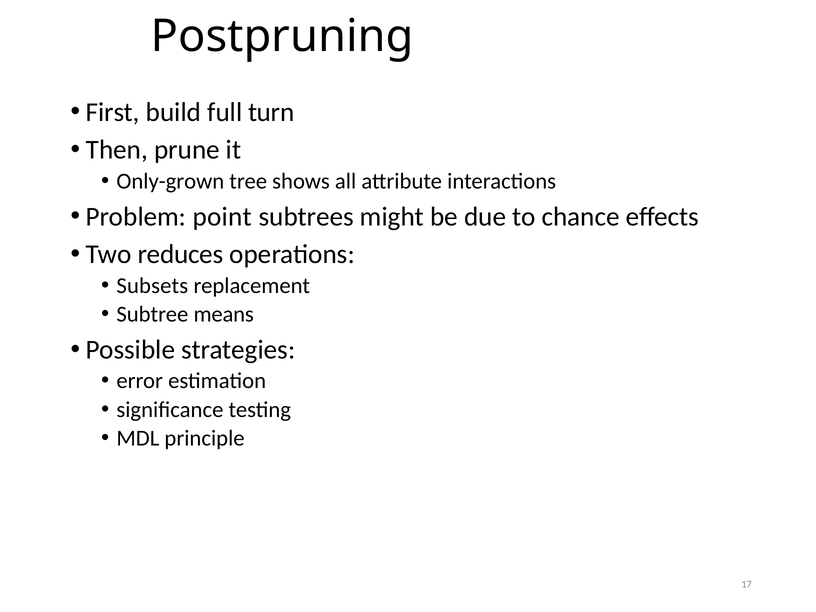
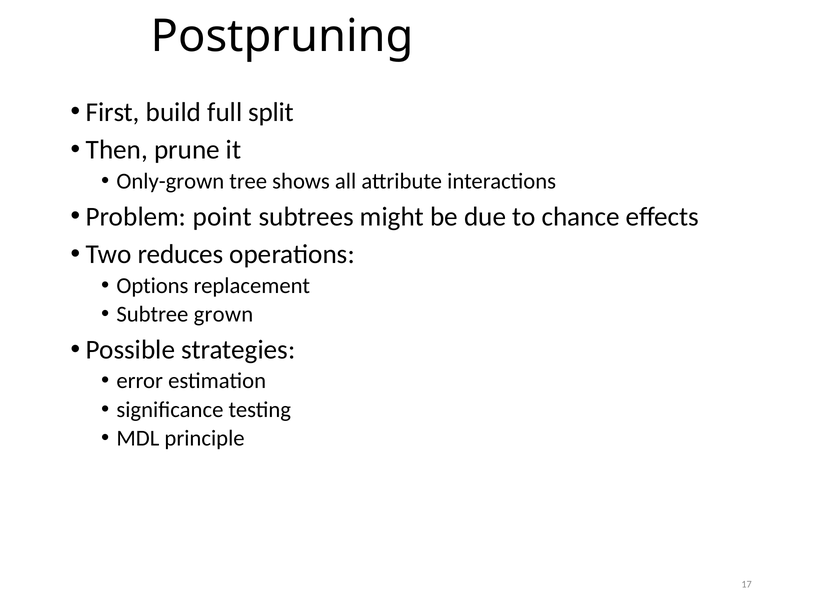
turn: turn -> split
Subsets: Subsets -> Options
means: means -> grown
